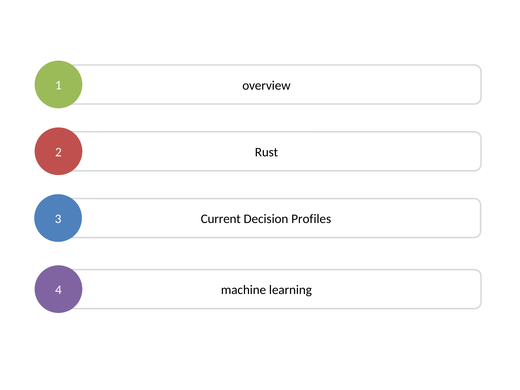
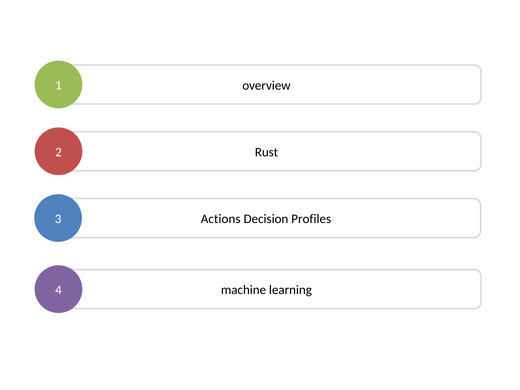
Current: Current -> Actions
